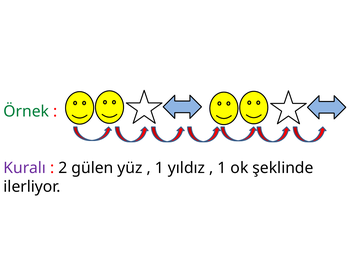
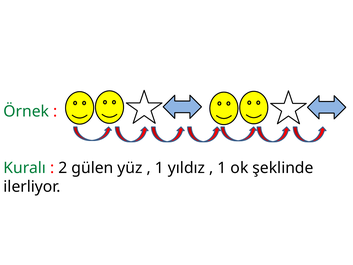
Kuralı colour: purple -> green
